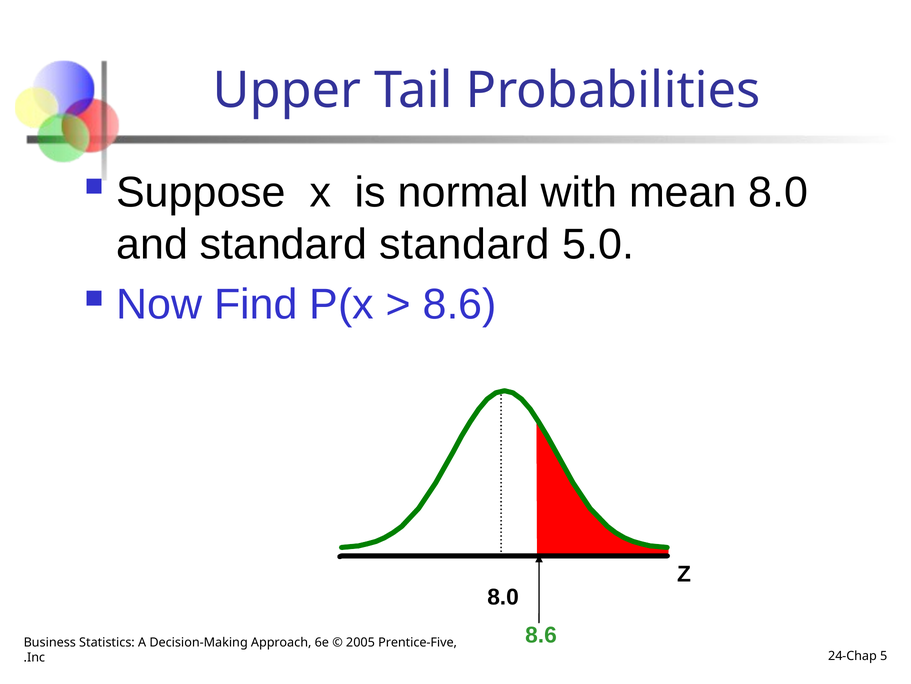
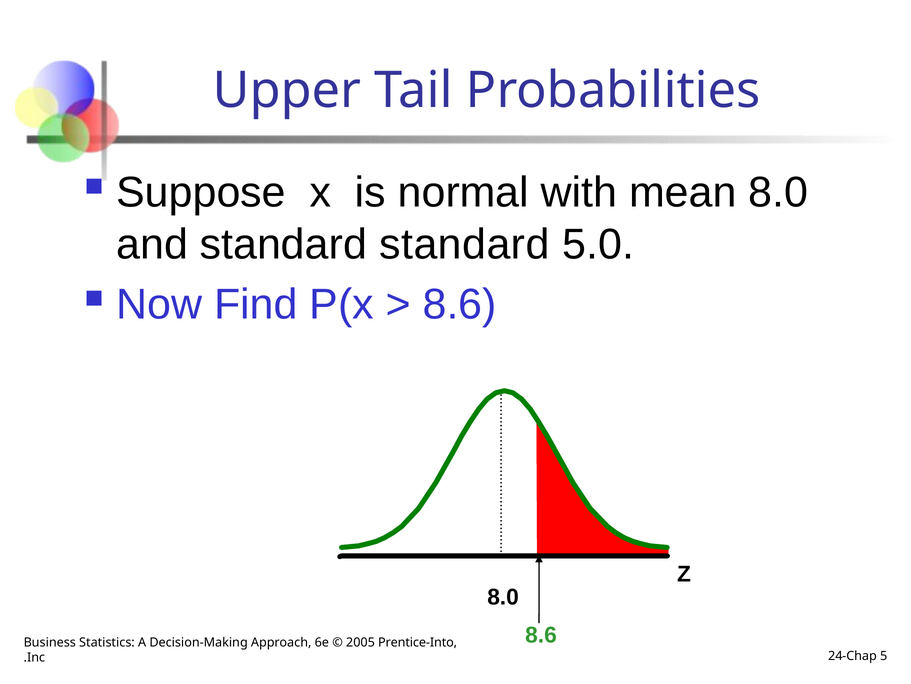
Prentice-Five: Prentice-Five -> Prentice-Into
